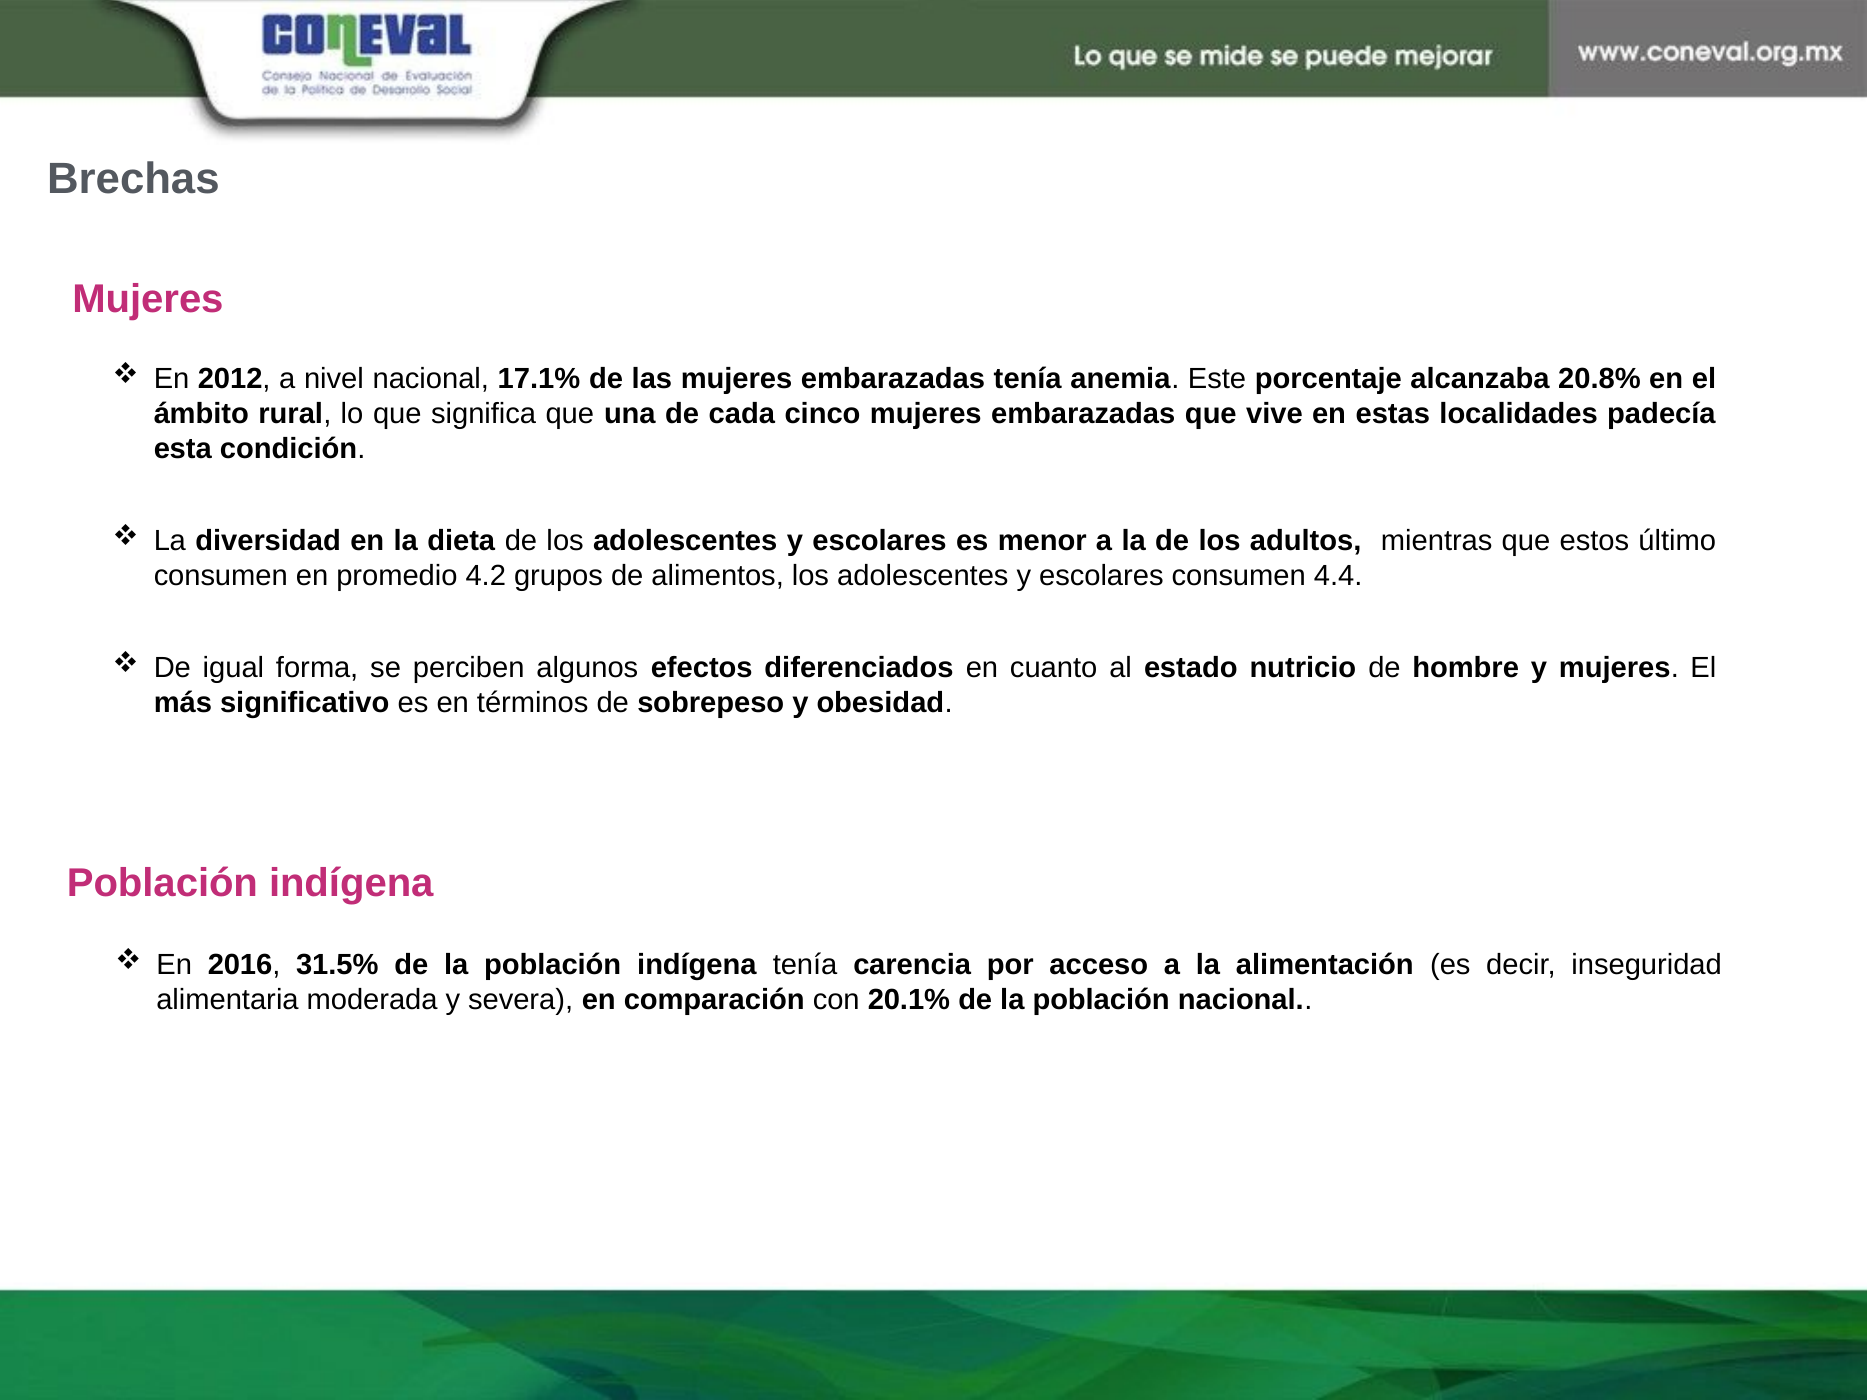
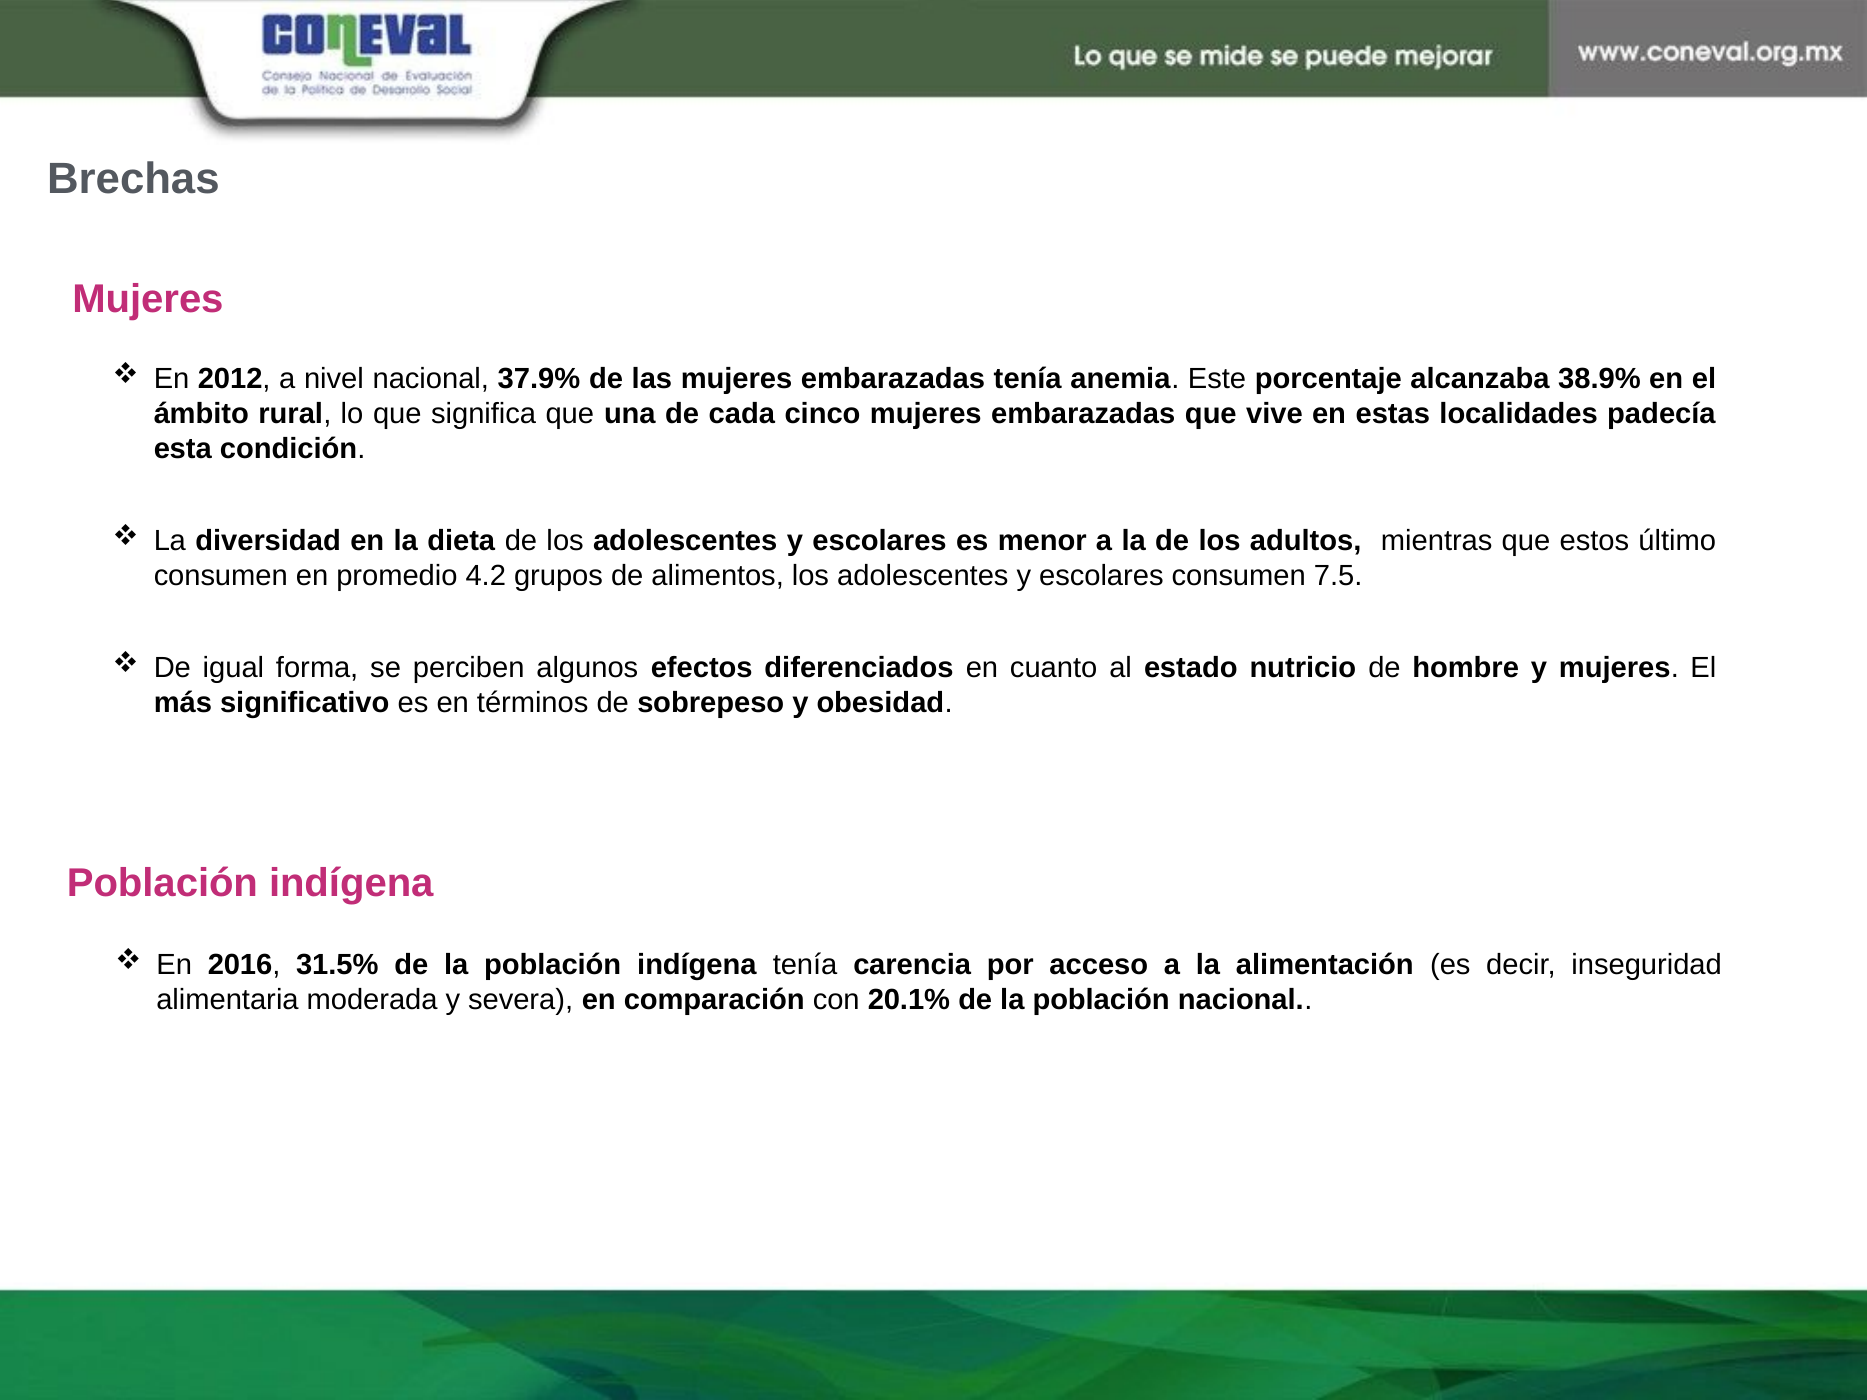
17.1%: 17.1% -> 37.9%
20.8%: 20.8% -> 38.9%
4.4: 4.4 -> 7.5
